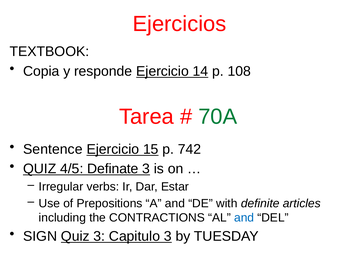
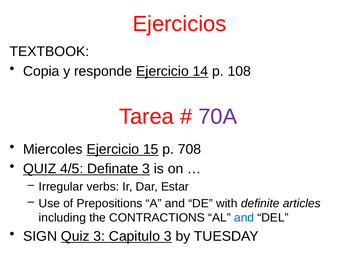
70A colour: green -> purple
Sentence: Sentence -> Miercoles
742: 742 -> 708
